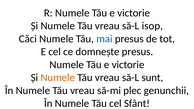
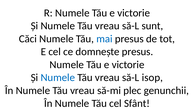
isop: isop -> sunt
Numele at (58, 78) colour: orange -> blue
sunt: sunt -> isop
